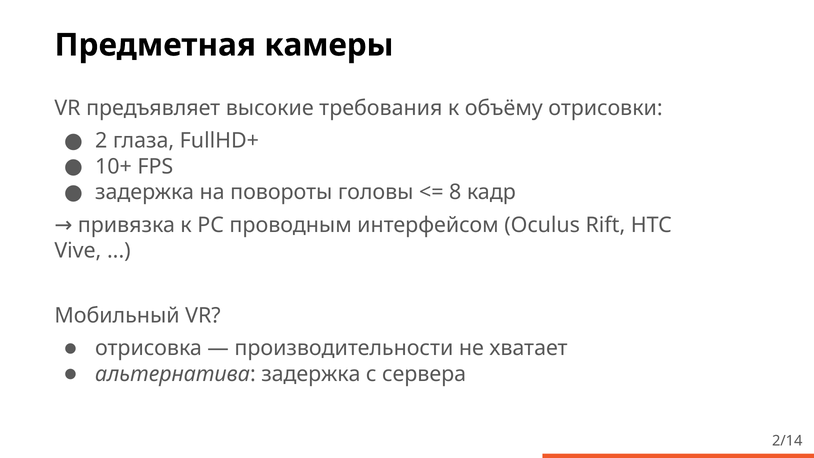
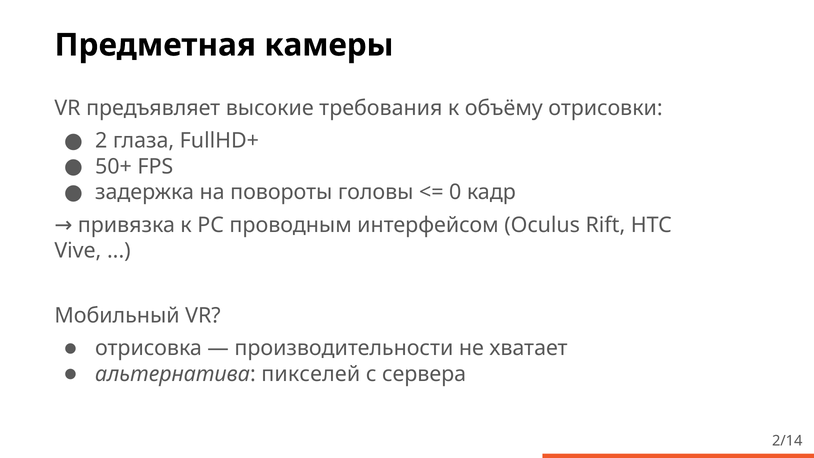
10+: 10+ -> 50+
8: 8 -> 0
альтернатива задержка: задержка -> пикселей
